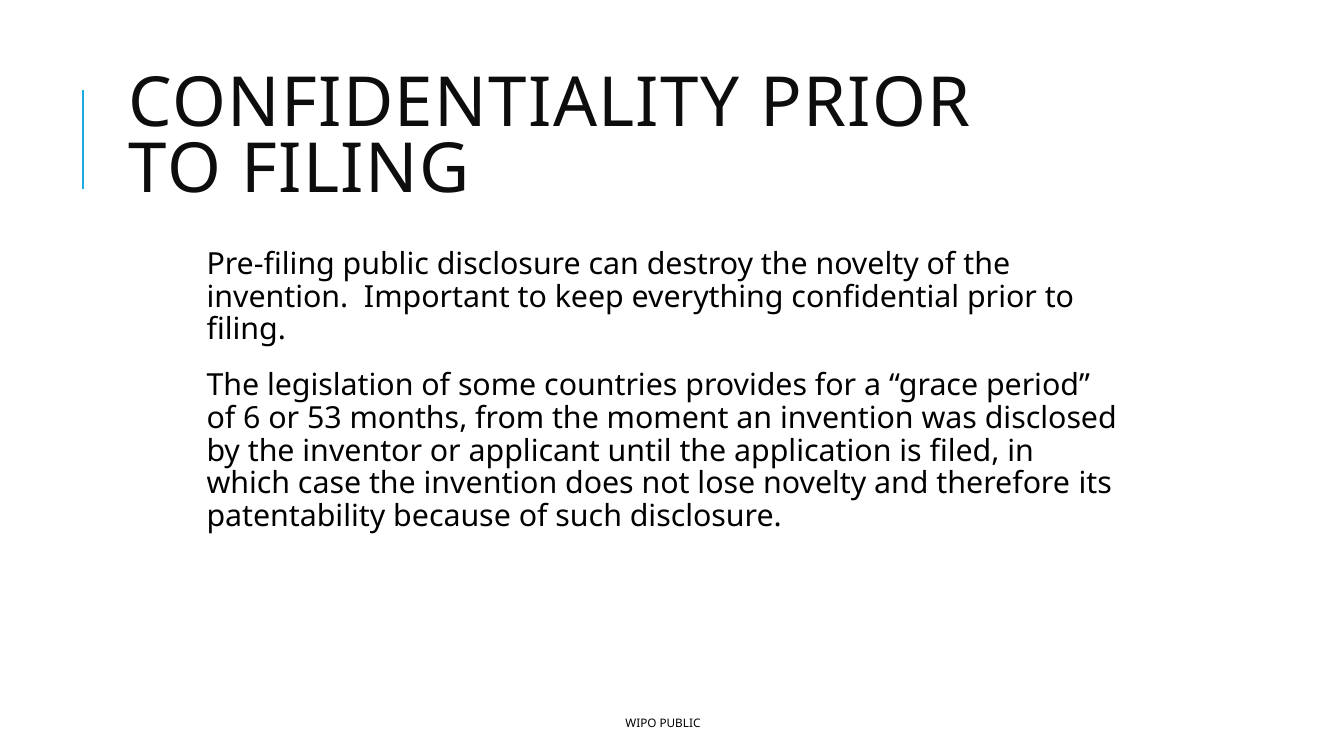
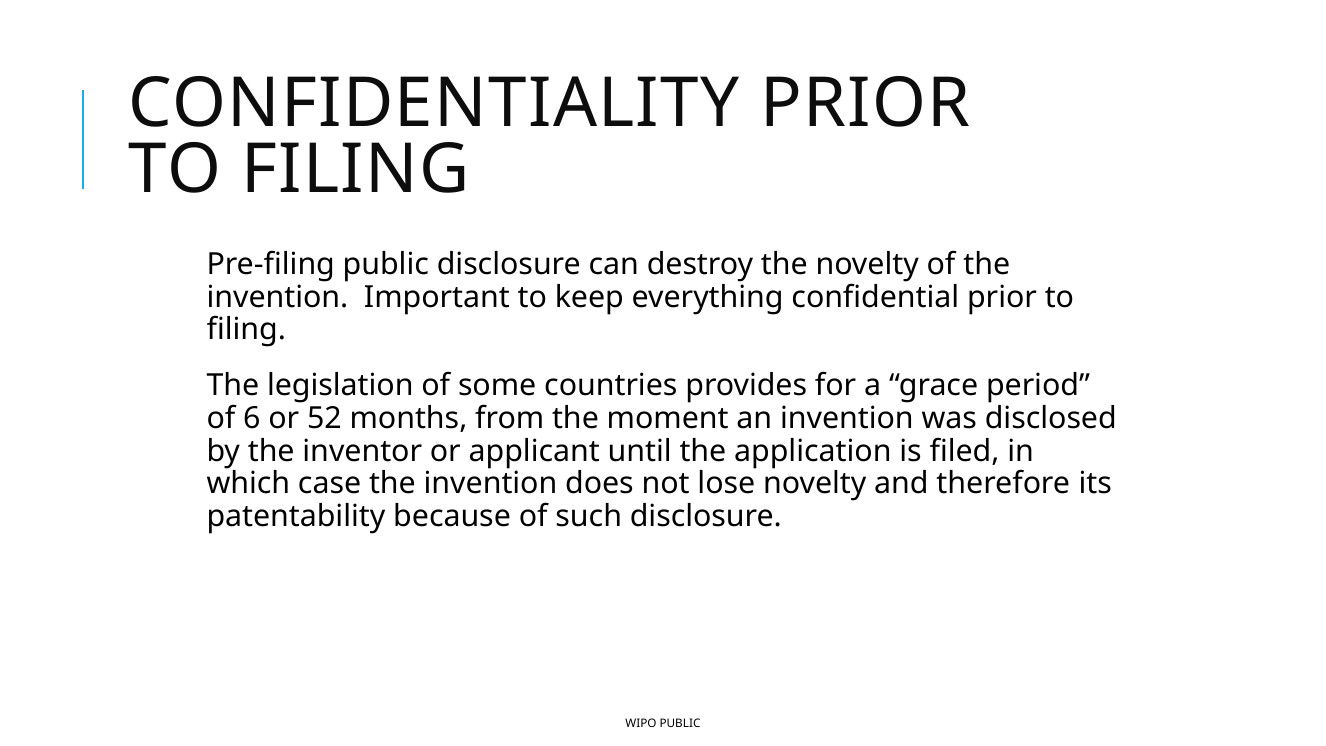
53: 53 -> 52
